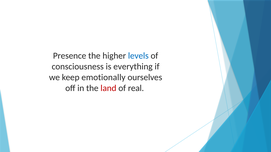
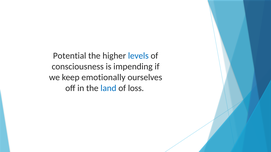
Presence: Presence -> Potential
everything: everything -> impending
land colour: red -> blue
real: real -> loss
